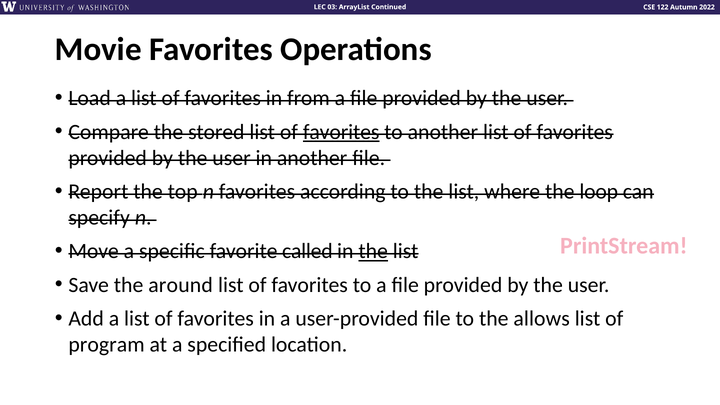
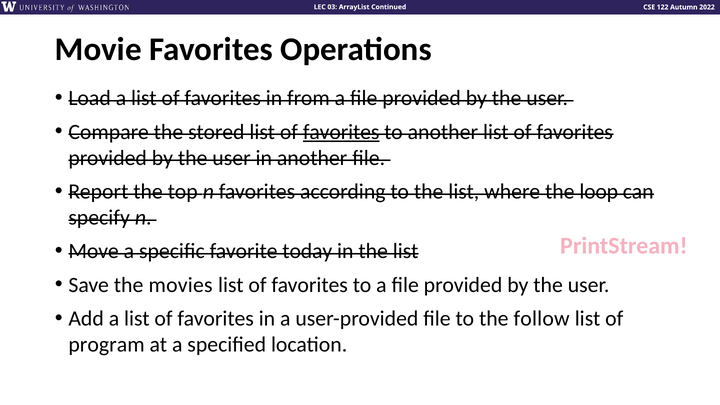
called: called -> today
the at (373, 251) underline: present -> none
around: around -> movies
allows: allows -> follow
